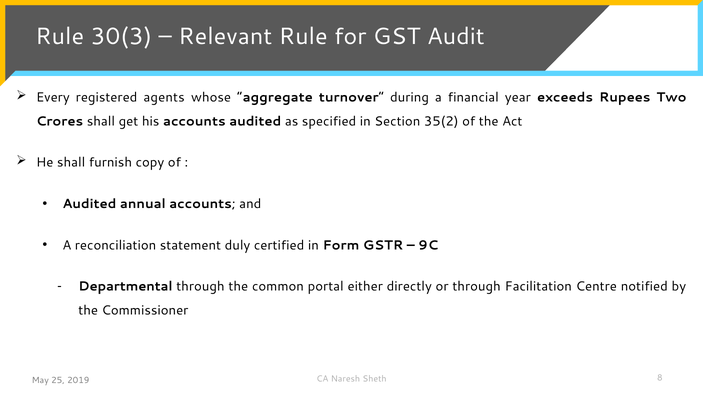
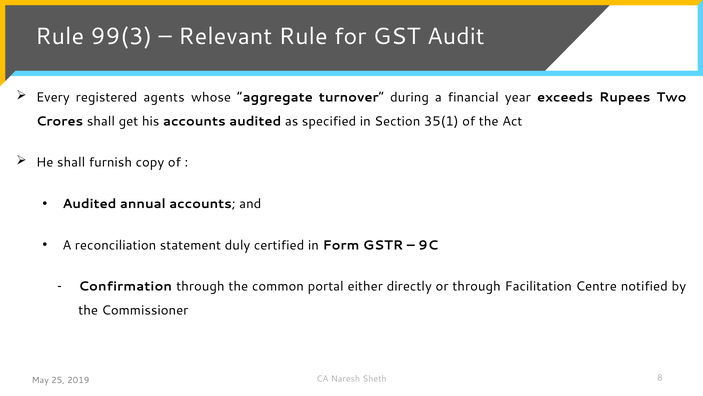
30(3: 30(3 -> 99(3
35(2: 35(2 -> 35(1
Departmental: Departmental -> Confirmation
